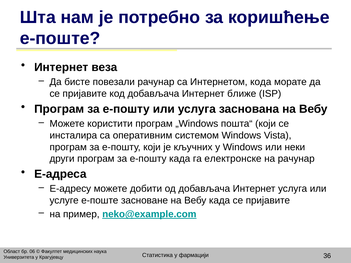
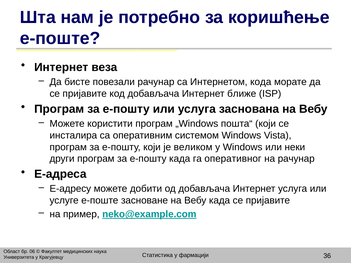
кључних: кључних -> великом
електронске: електронске -> оперативног
